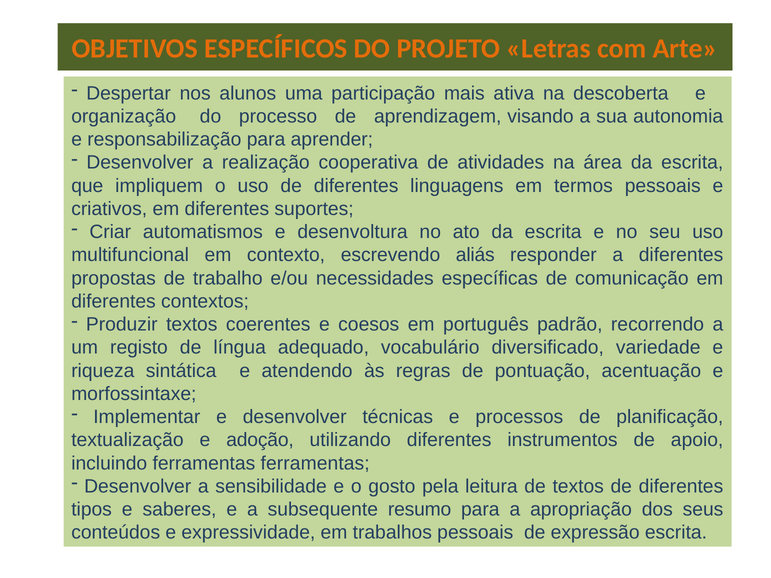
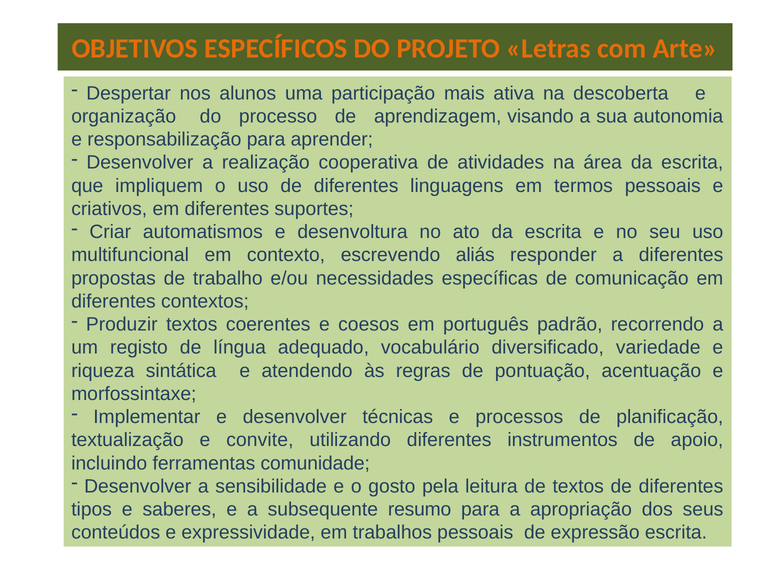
adoção: adoção -> convite
ferramentas ferramentas: ferramentas -> comunidade
